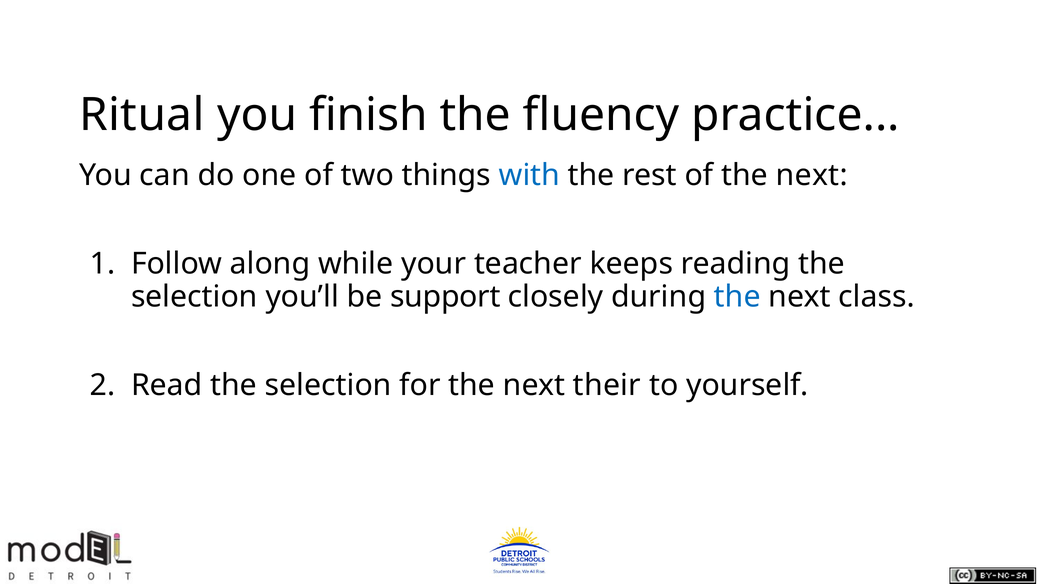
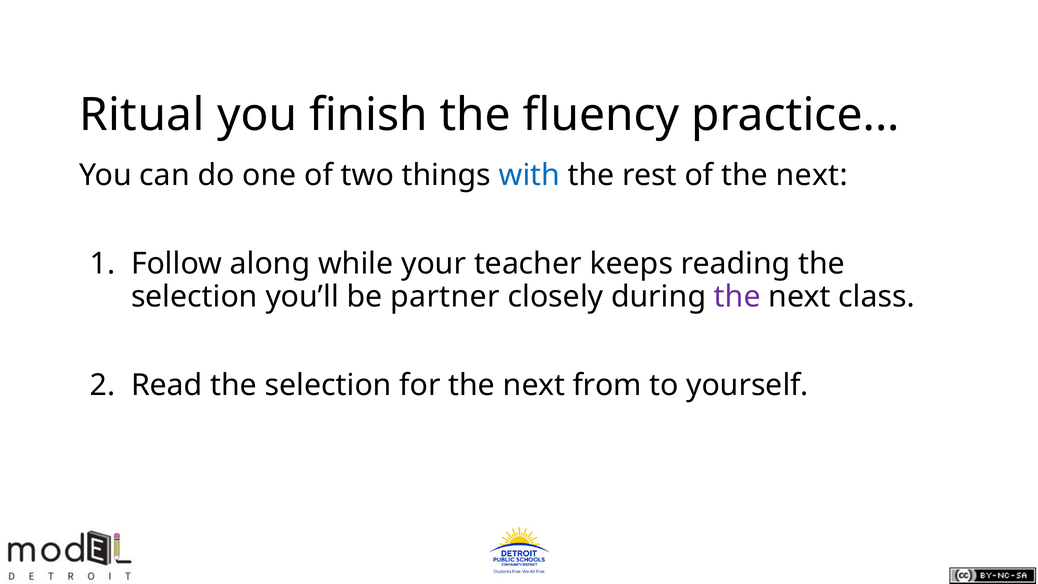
support: support -> partner
the at (737, 297) colour: blue -> purple
their: their -> from
